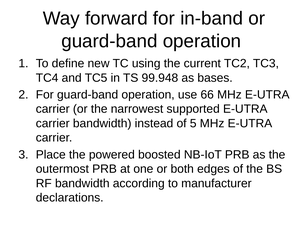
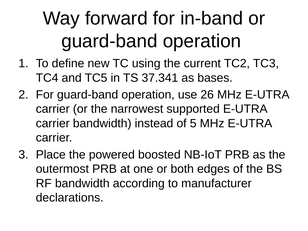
99.948: 99.948 -> 37.341
66: 66 -> 26
